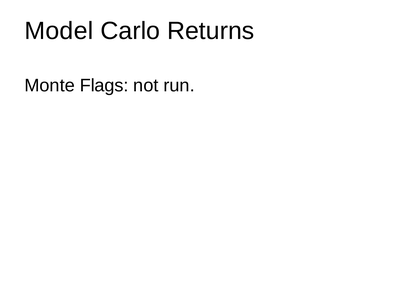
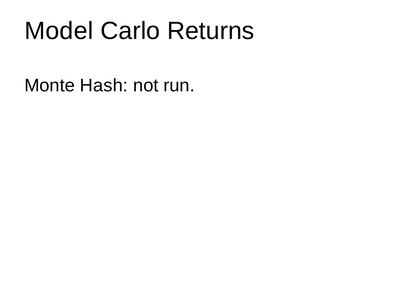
Flags: Flags -> Hash
